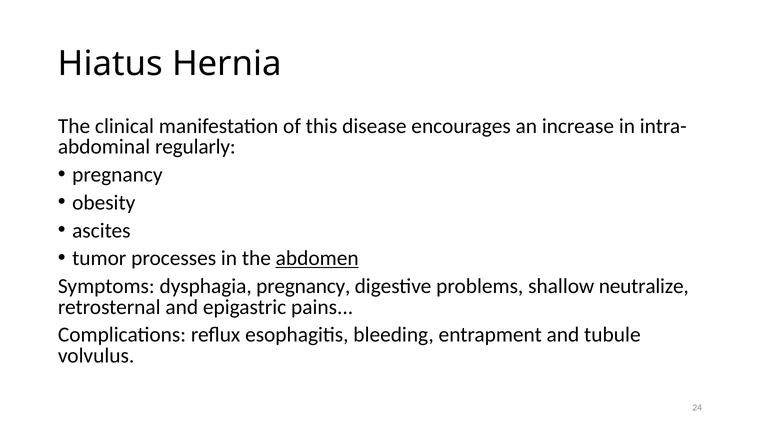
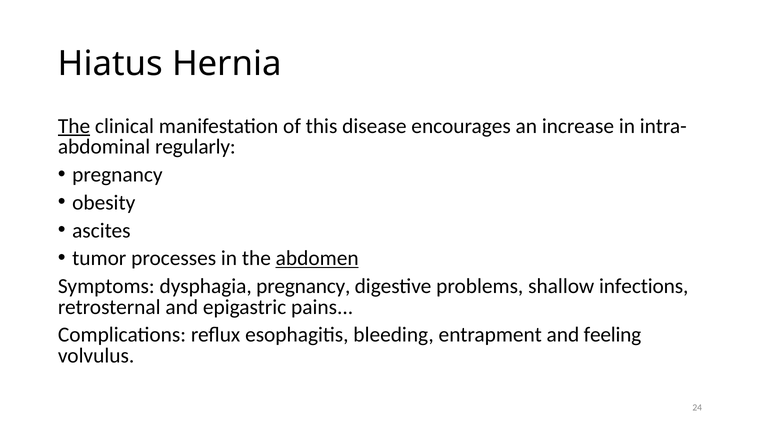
The at (74, 126) underline: none -> present
neutralize: neutralize -> infections
tubule: tubule -> feeling
